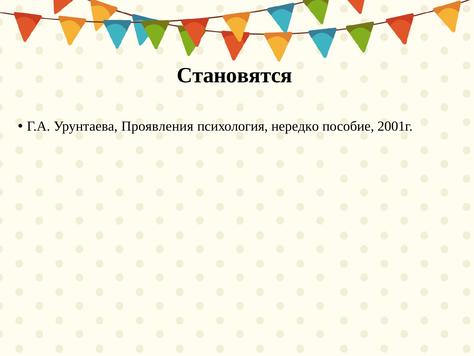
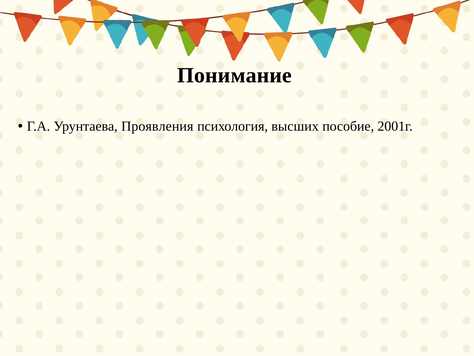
Становятся: Становятся -> Понимание
нередко: нередко -> высших
